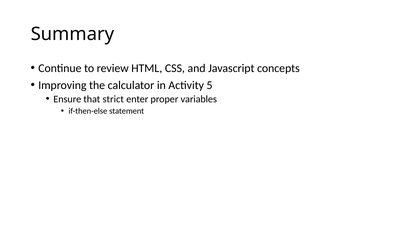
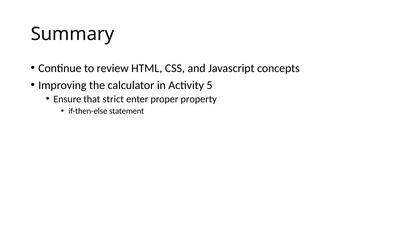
variables: variables -> property
